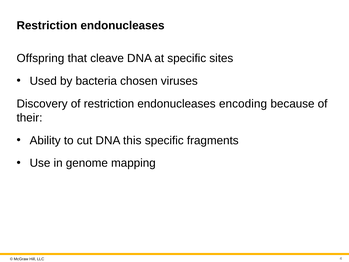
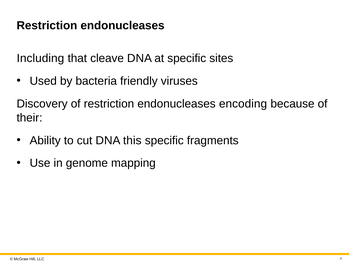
Offspring: Offspring -> Including
chosen: chosen -> friendly
